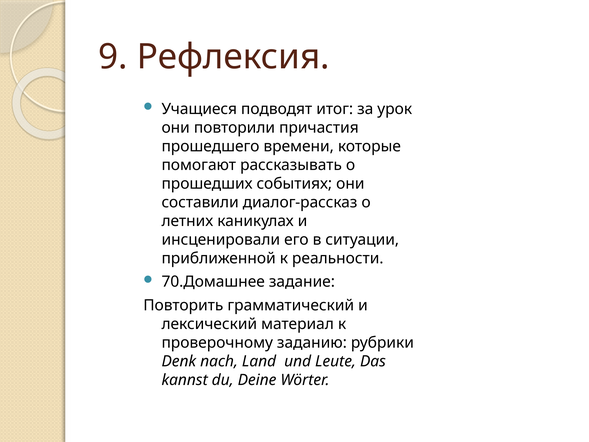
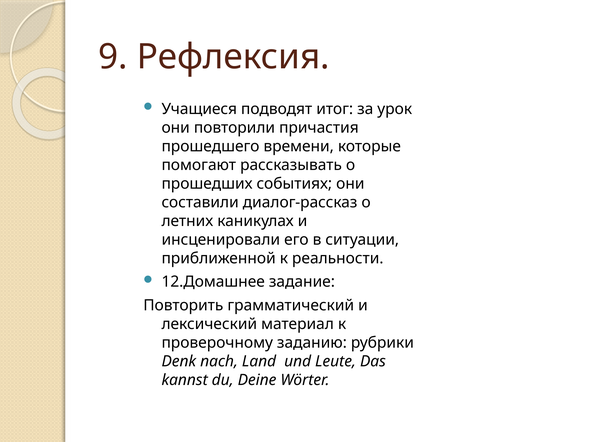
70.Домашнее: 70.Домашнее -> 12.Домашнее
